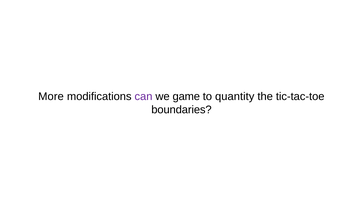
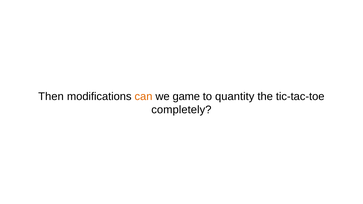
More: More -> Then
can colour: purple -> orange
boundaries: boundaries -> completely
